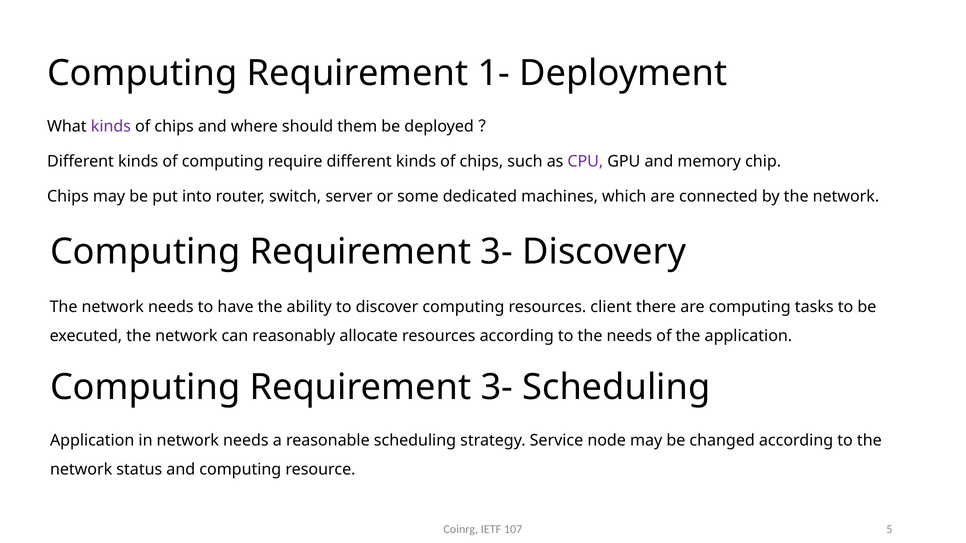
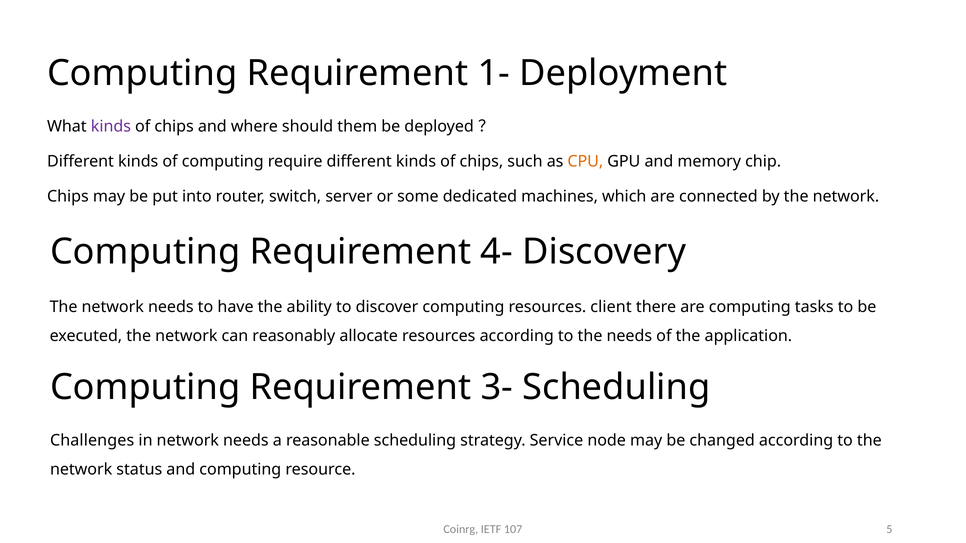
CPU colour: purple -> orange
3- at (497, 252): 3- -> 4-
Application at (92, 441): Application -> Challenges
